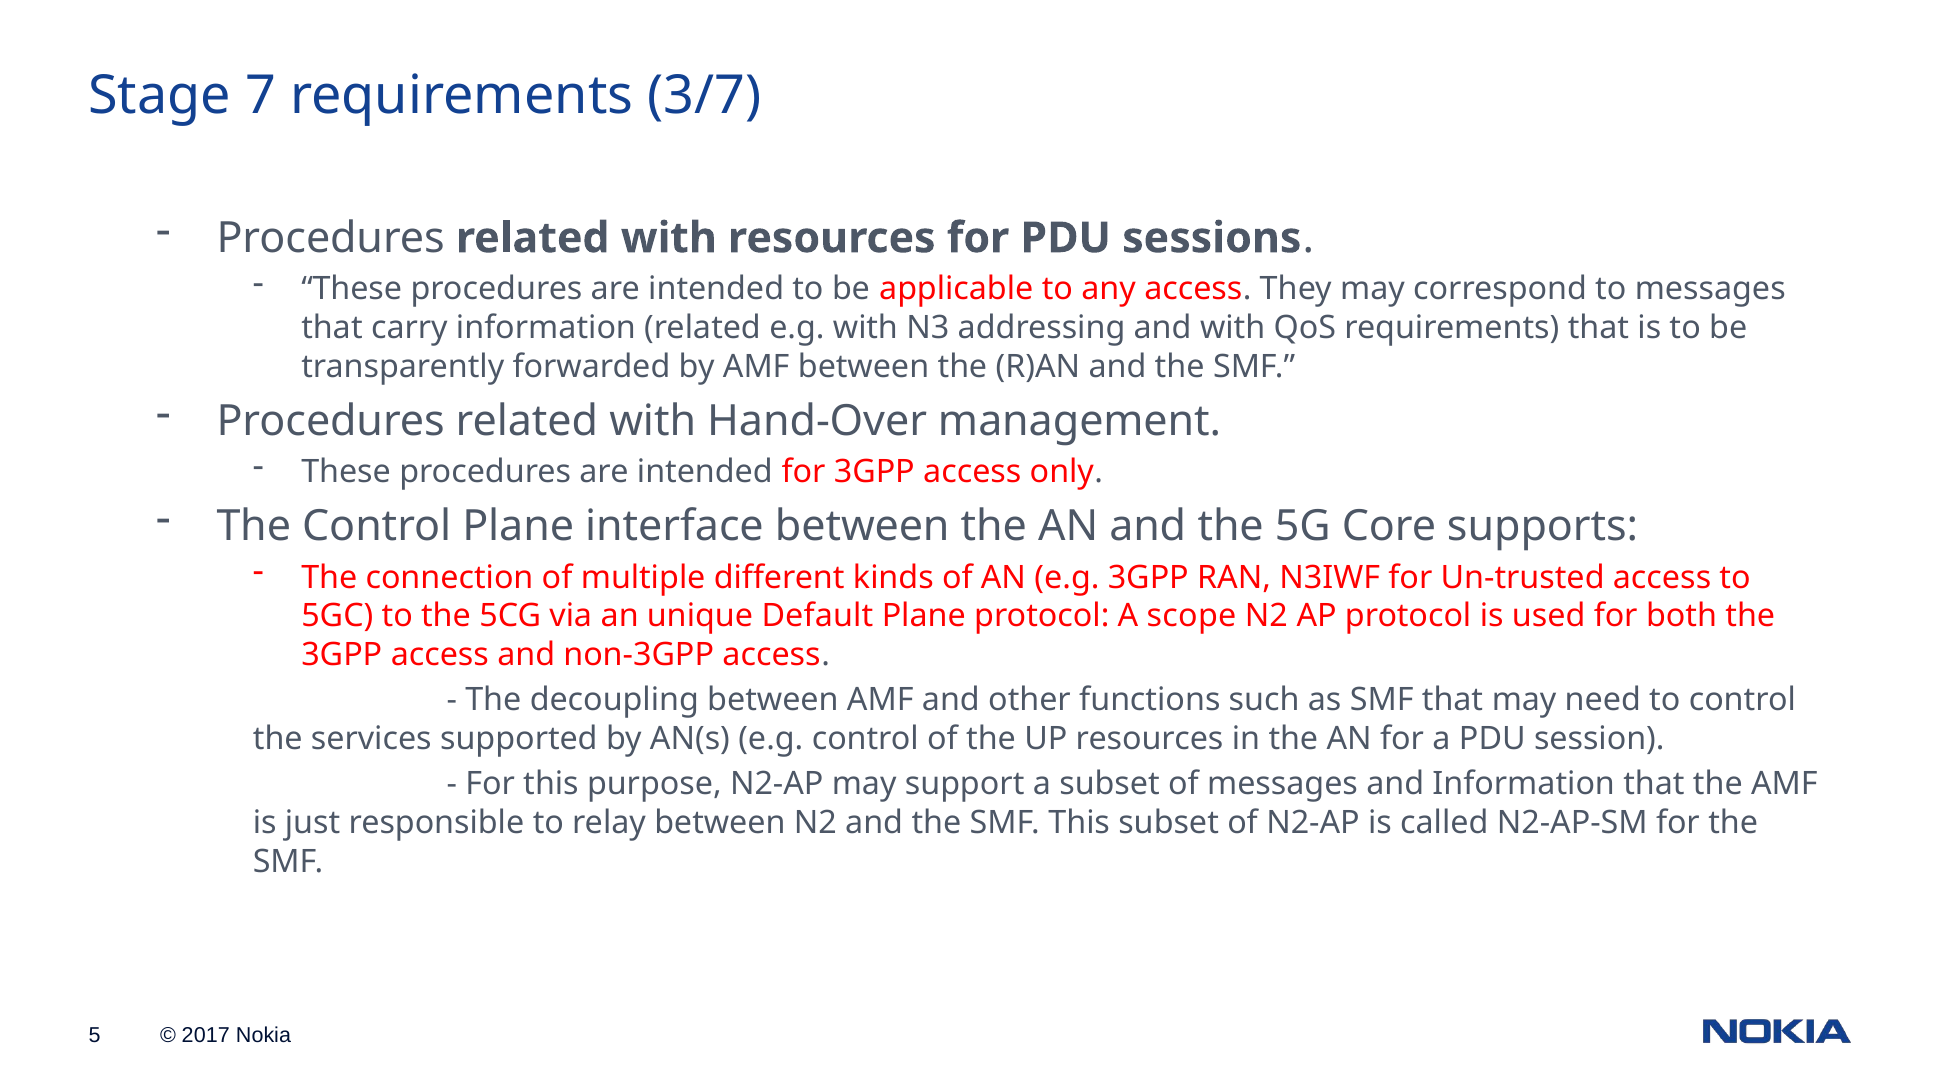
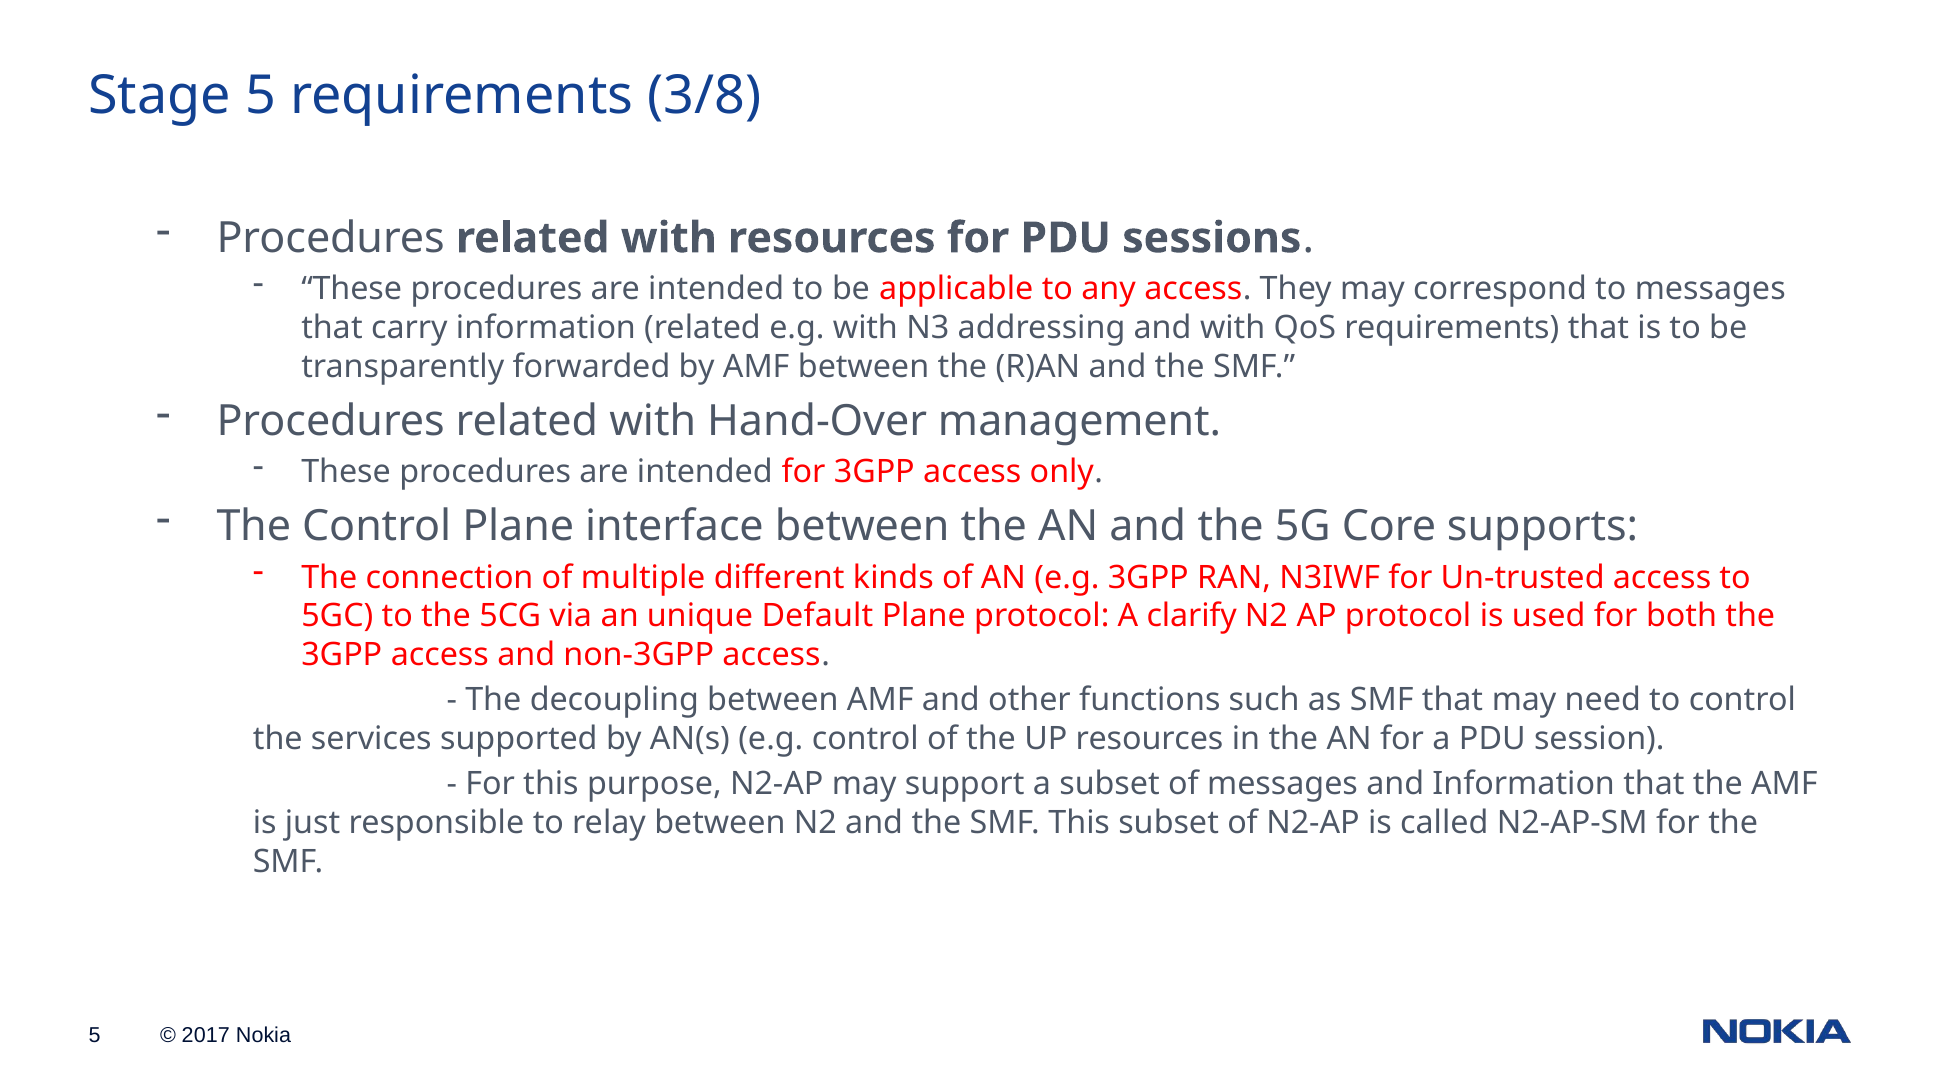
Stage 7: 7 -> 5
3/7: 3/7 -> 3/8
scope: scope -> clarify
